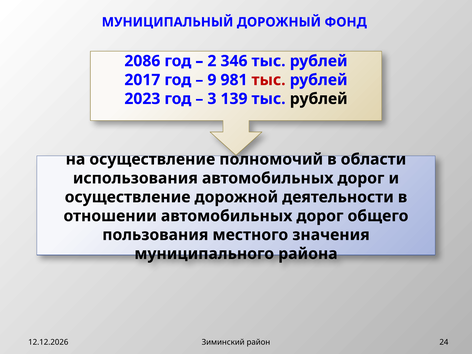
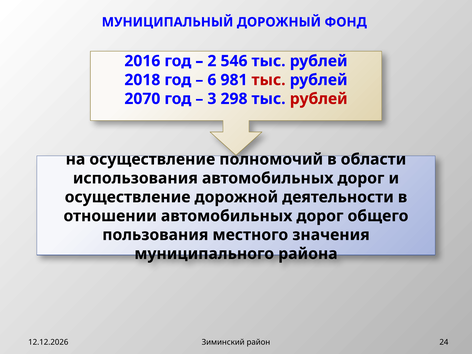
2086: 2086 -> 2016
346: 346 -> 546
2017: 2017 -> 2018
9: 9 -> 6
2023: 2023 -> 2070
139: 139 -> 298
рублей at (319, 99) colour: black -> red
